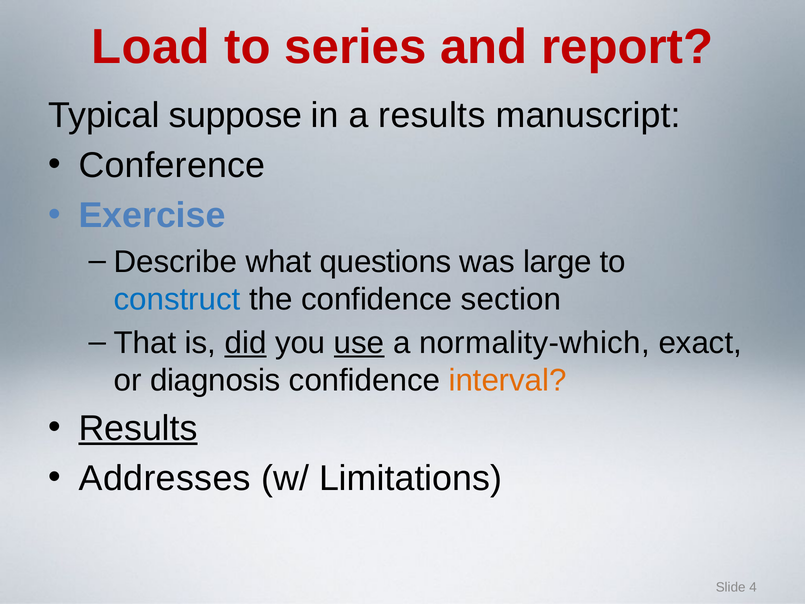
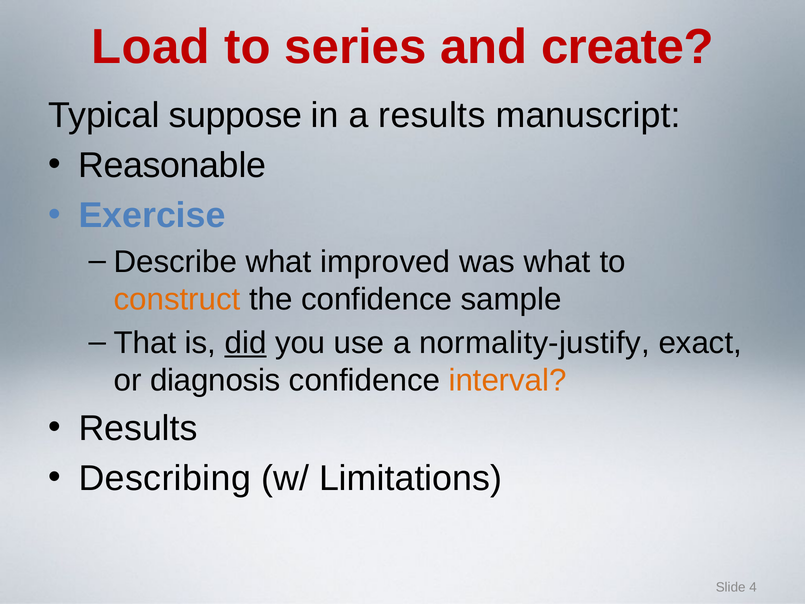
report: report -> create
Conference: Conference -> Reasonable
questions: questions -> improved
was large: large -> what
construct colour: blue -> orange
section: section -> sample
use underline: present -> none
normality-which: normality-which -> normality-justify
Results at (138, 428) underline: present -> none
Addresses: Addresses -> Describing
